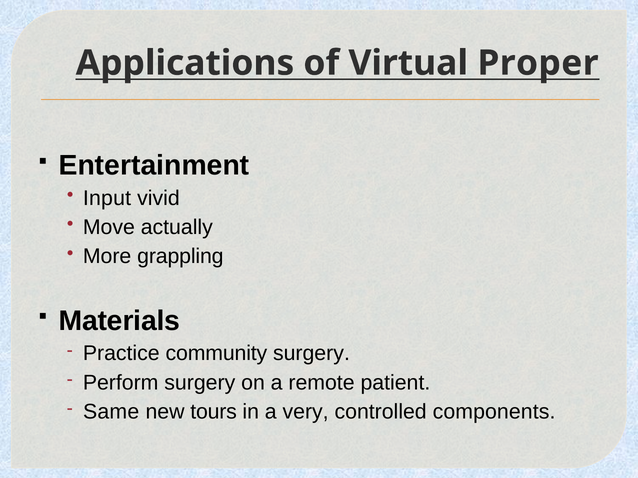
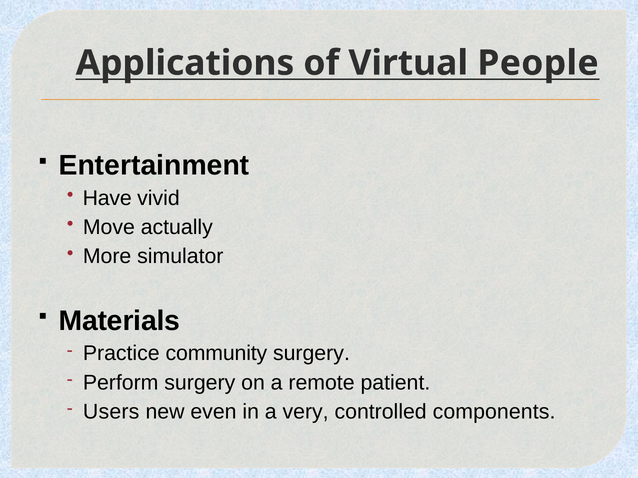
Proper: Proper -> People
Input: Input -> Have
grappling: grappling -> simulator
Same: Same -> Users
tours: tours -> even
